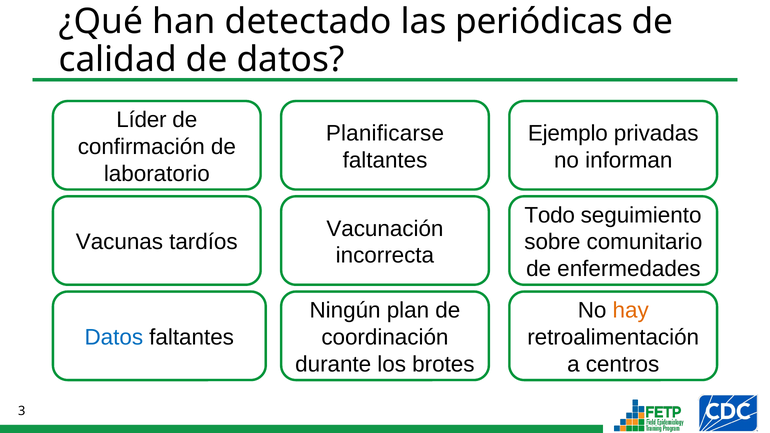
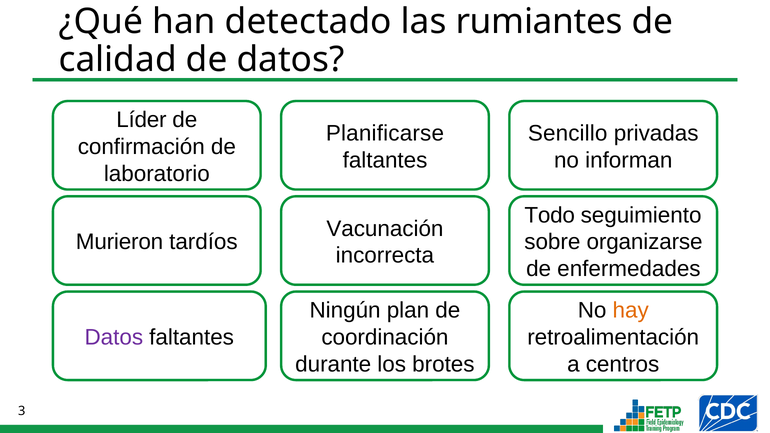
periódicas: periódicas -> rumiantes
Ejemplo: Ejemplo -> Sencillo
Vacunas: Vacunas -> Murieron
comunitario: comunitario -> organizarse
Datos at (114, 337) colour: blue -> purple
